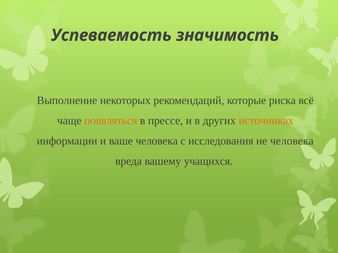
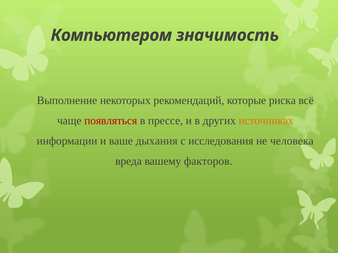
Успеваемость: Успеваемость -> Компьютером
появляться colour: orange -> red
ваше человека: человека -> дыхания
учащихся: учащихся -> факторов
